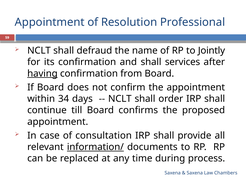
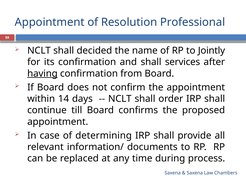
defraud: defraud -> decided
34: 34 -> 14
consultation: consultation -> determining
information/ underline: present -> none
